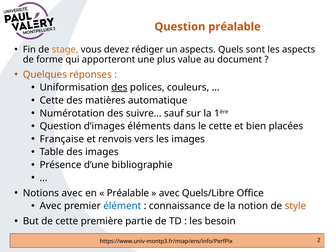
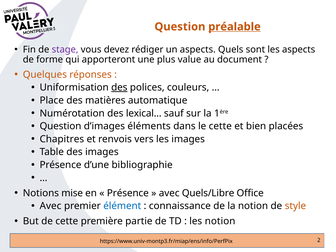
préalable at (235, 27) underline: none -> present
stage colour: orange -> purple
Cette at (52, 100): Cette -> Place
suivre…: suivre… -> lexical…
Française: Française -> Chapitres
Notions avec: avec -> mise
Préalable at (128, 193): Préalable -> Présence
les besoin: besoin -> notion
